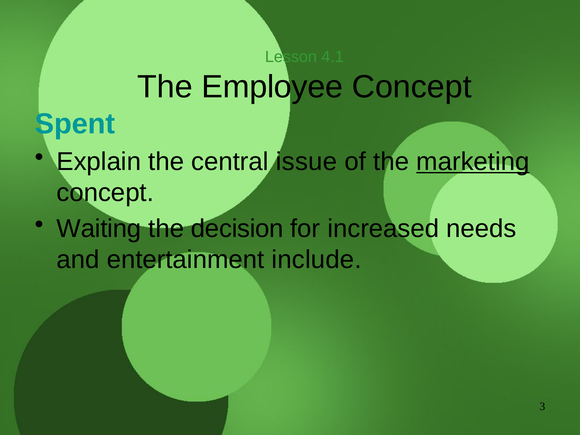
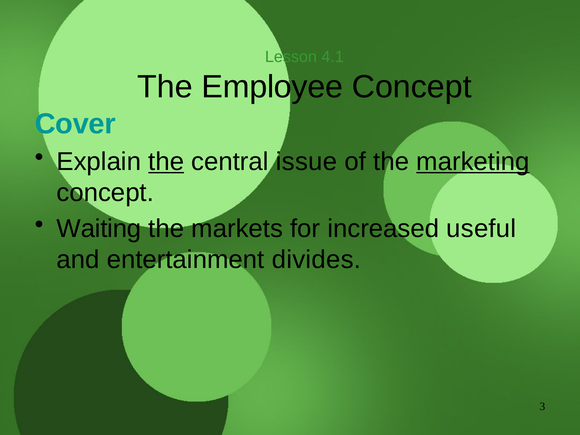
Spent: Spent -> Cover
the at (166, 162) underline: none -> present
decision: decision -> markets
needs: needs -> useful
include: include -> divides
